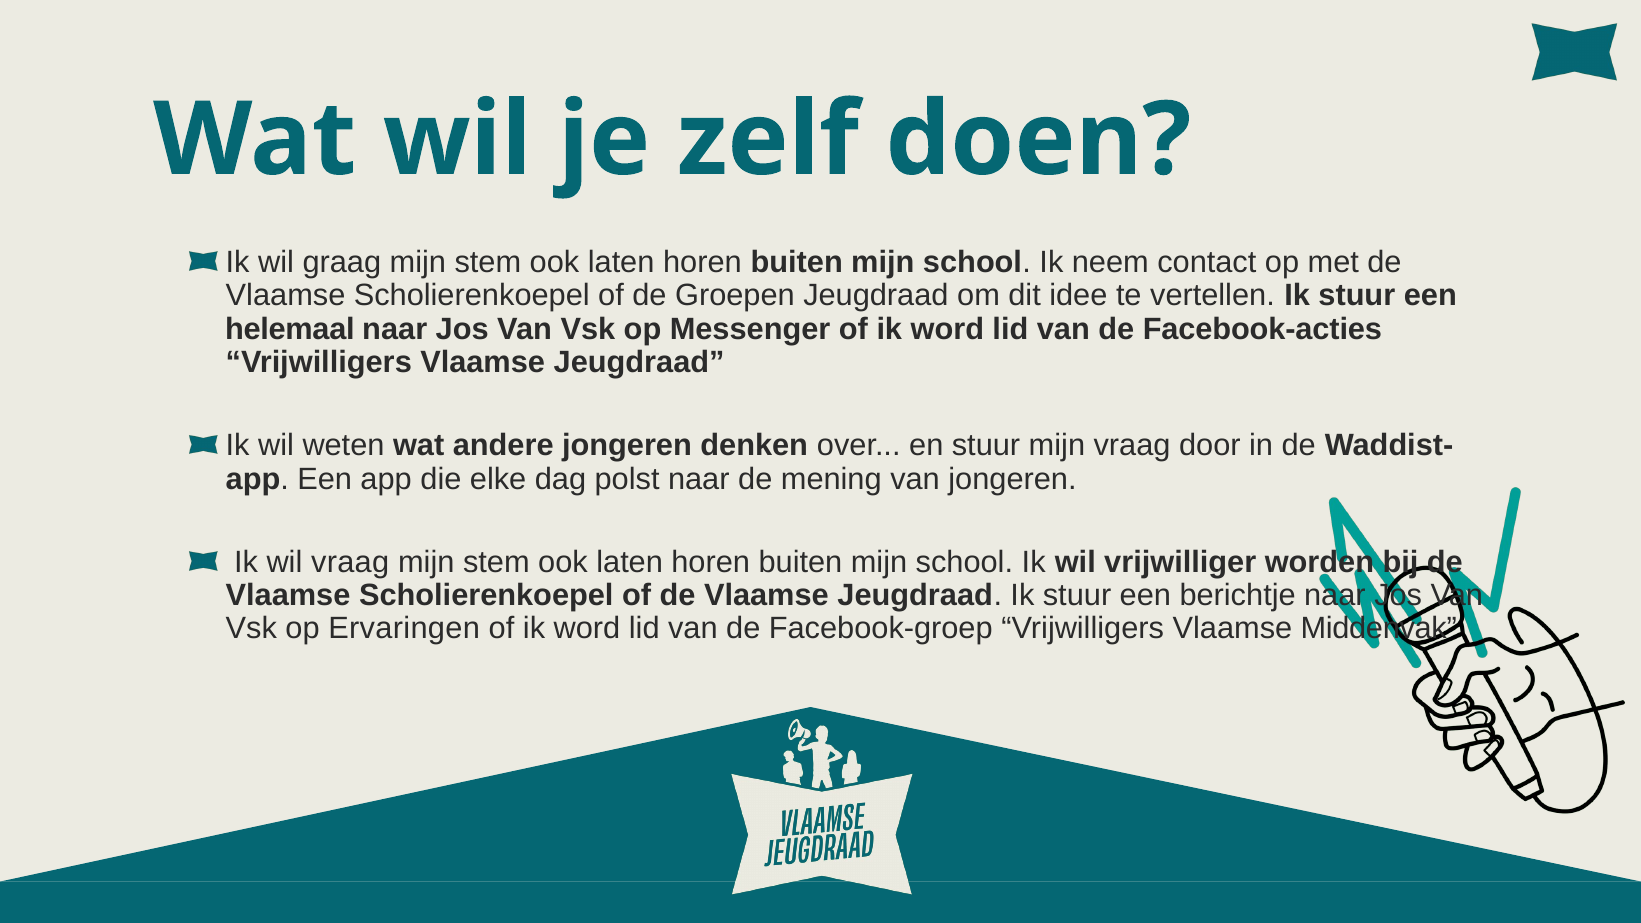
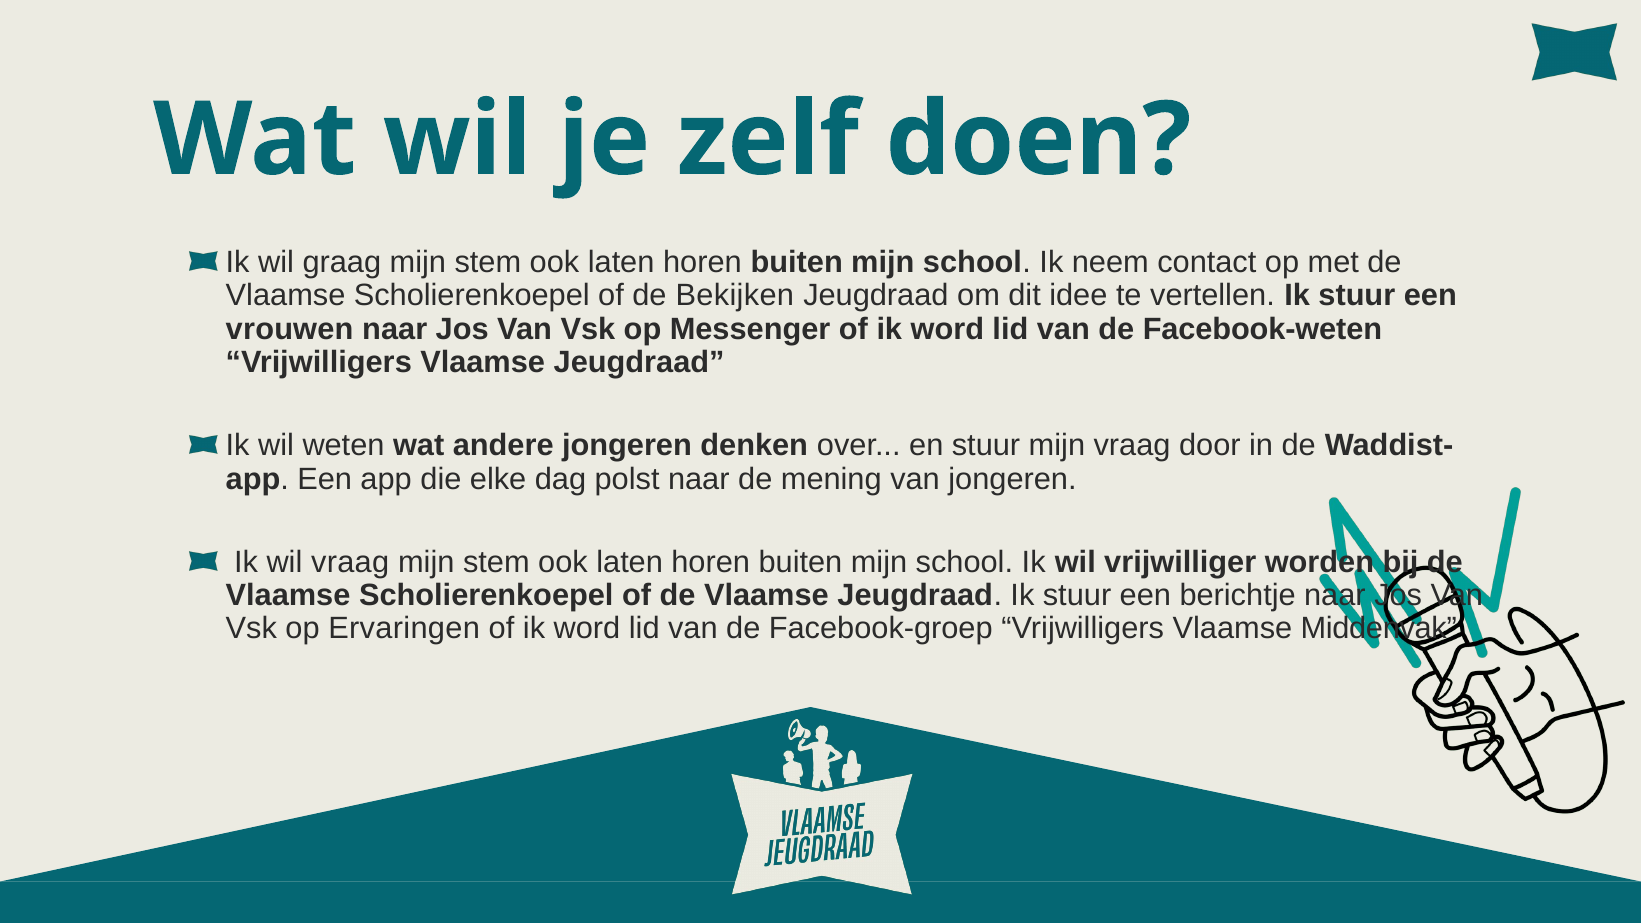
Groepen: Groepen -> Bekijken
helemaal: helemaal -> vrouwen
Facebook-acties: Facebook-acties -> Facebook-weten
